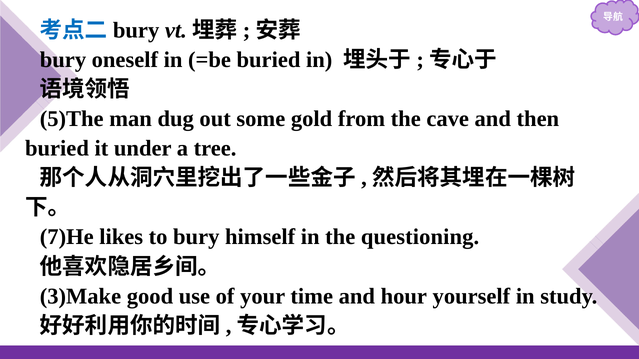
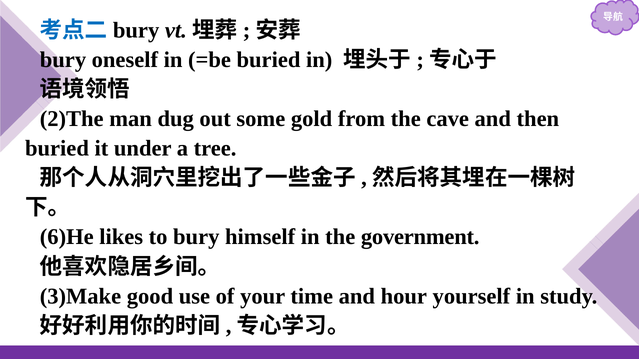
5)The: 5)The -> 2)The
7)He: 7)He -> 6)He
questioning: questioning -> government
